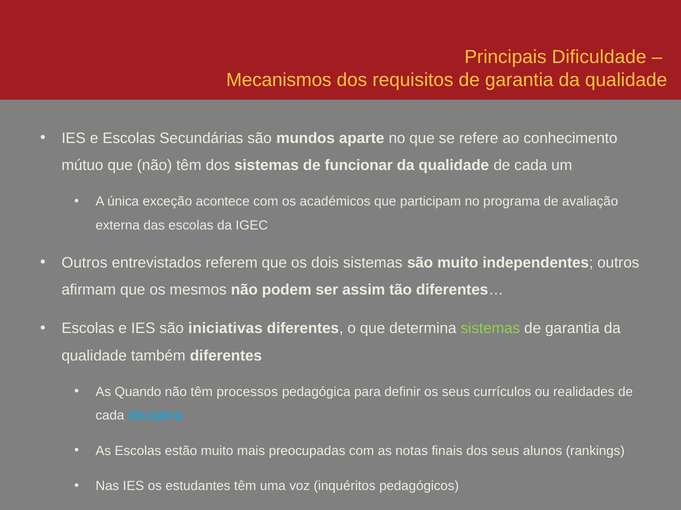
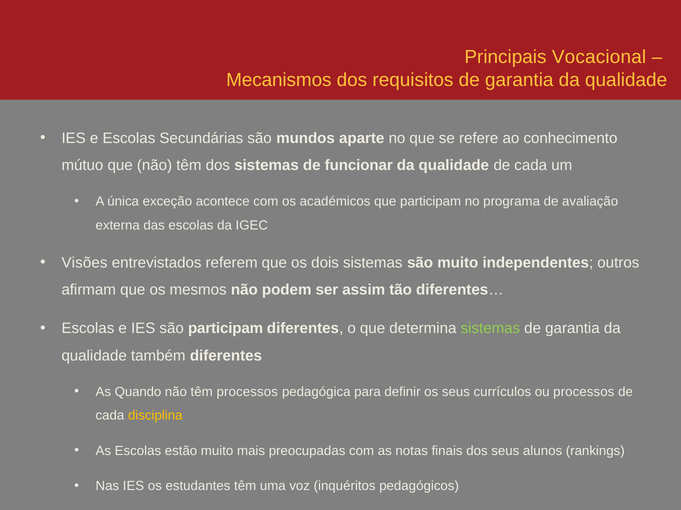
Dificuldade: Dificuldade -> Vocacional
Outros at (85, 263): Outros -> Visões
são iniciativas: iniciativas -> participam
ou realidades: realidades -> processos
disciplina colour: light blue -> yellow
